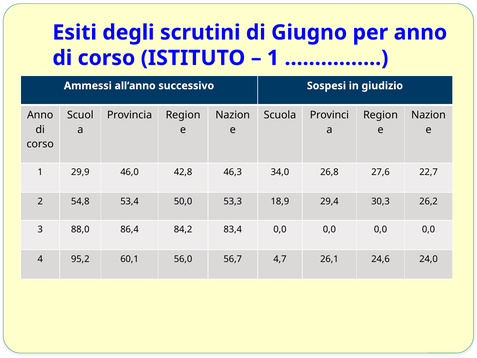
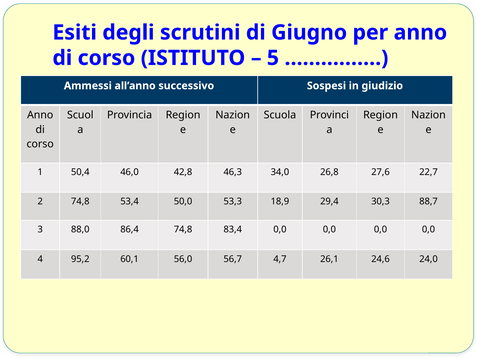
1 at (273, 58): 1 -> 5
29,9: 29,9 -> 50,4
2 54,8: 54,8 -> 74,8
26,2: 26,2 -> 88,7
86,4 84,2: 84,2 -> 74,8
